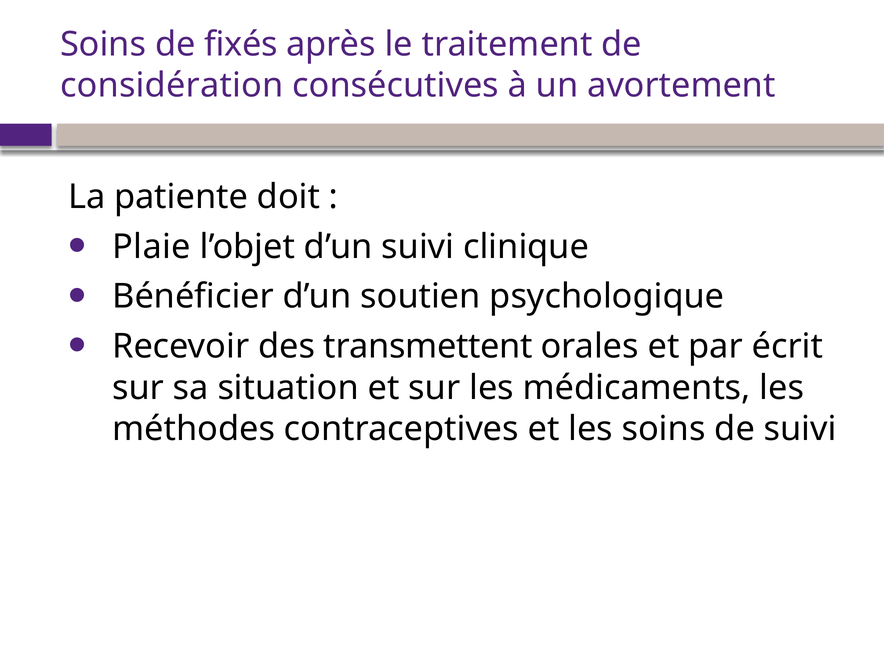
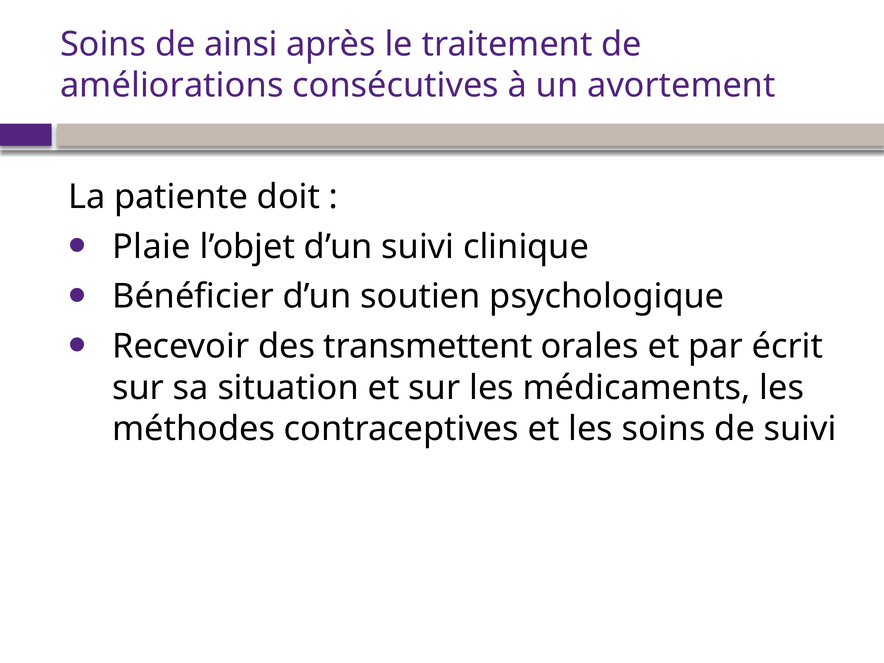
fixés: fixés -> ainsi
considération: considération -> améliorations
